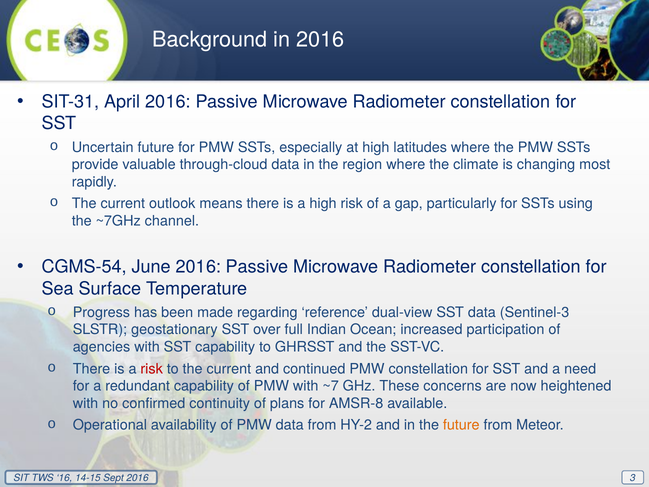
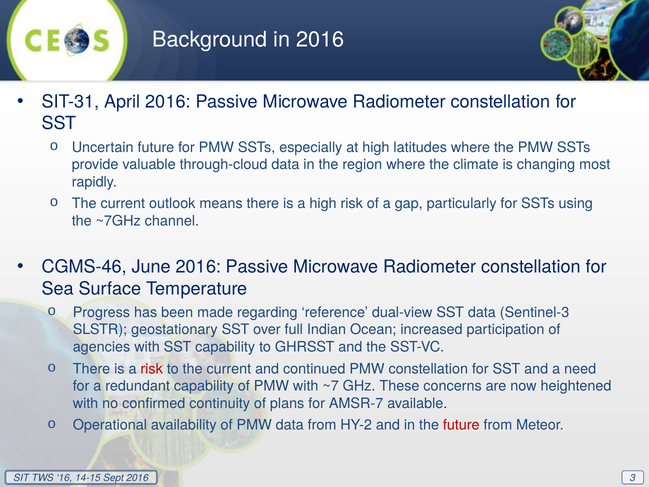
CGMS-54: CGMS-54 -> CGMS-46
AMSR-8: AMSR-8 -> AMSR-7
future at (461, 425) colour: orange -> red
